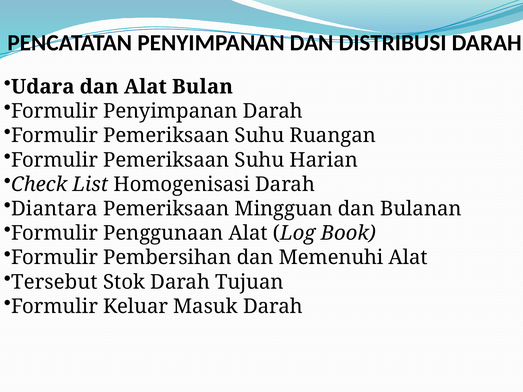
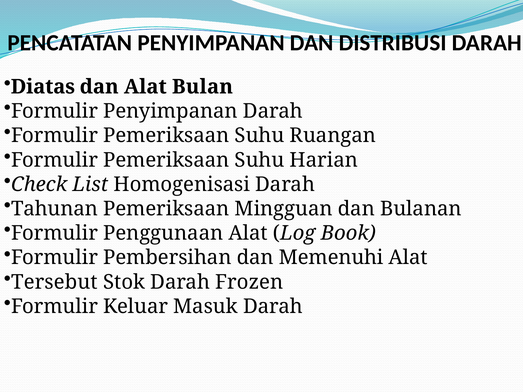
Udara: Udara -> Diatas
Diantara: Diantara -> Tahunan
Tujuan: Tujuan -> Frozen
